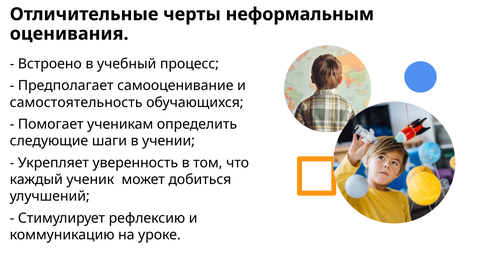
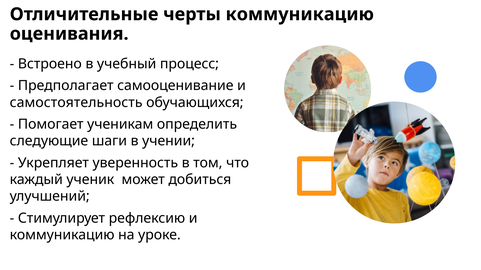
черты неформальным: неформальным -> коммуникацию
